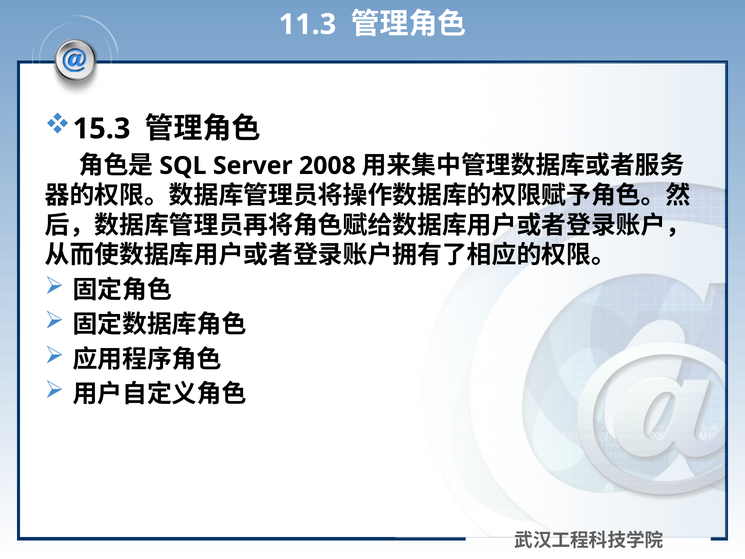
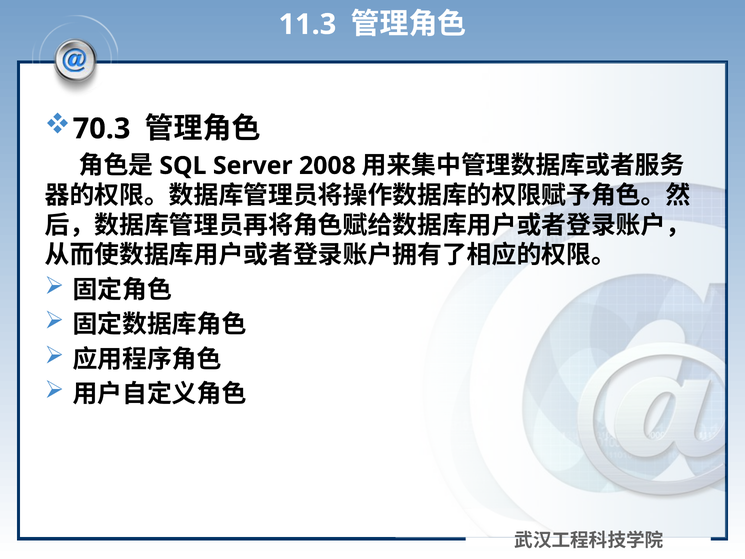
15.3: 15.3 -> 70.3
